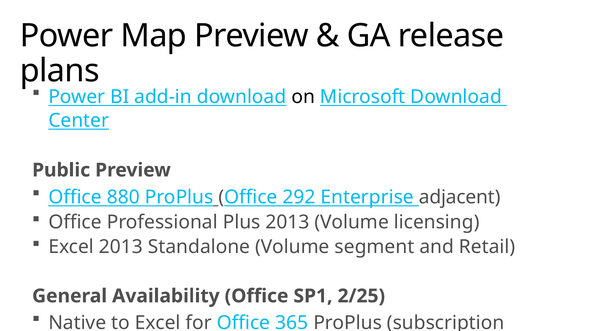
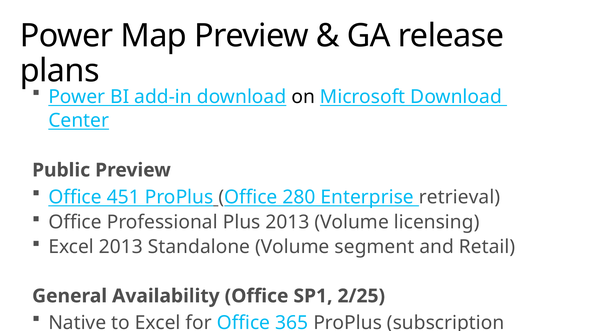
880: 880 -> 451
292: 292 -> 280
adjacent: adjacent -> retrieval
